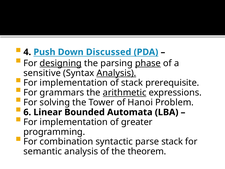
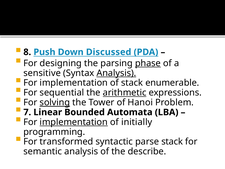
4: 4 -> 8
designing underline: present -> none
prerequisite: prerequisite -> enumerable
grammars: grammars -> sequential
solving underline: none -> present
6: 6 -> 7
implementation at (74, 122) underline: none -> present
greater: greater -> initially
combination: combination -> transformed
theorem: theorem -> describe
